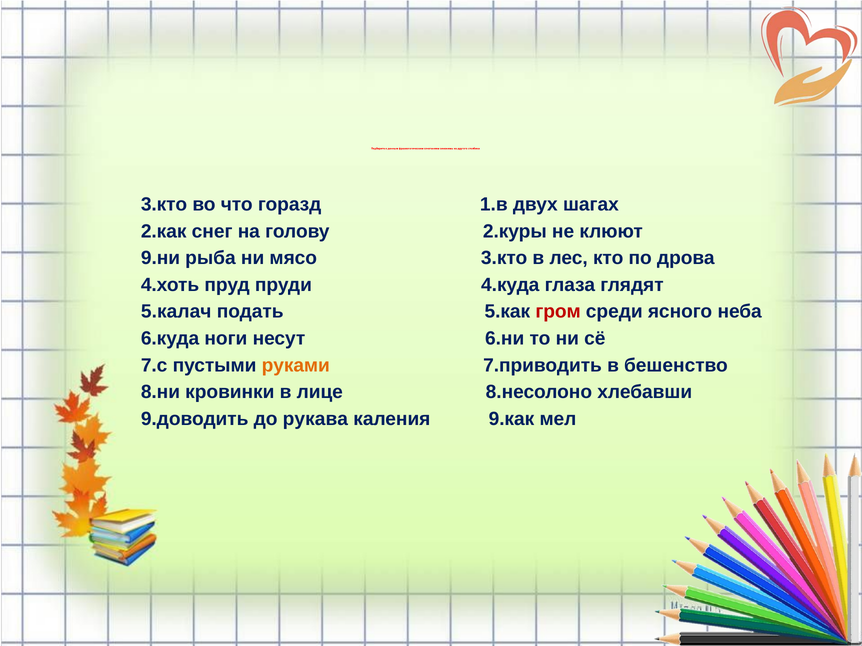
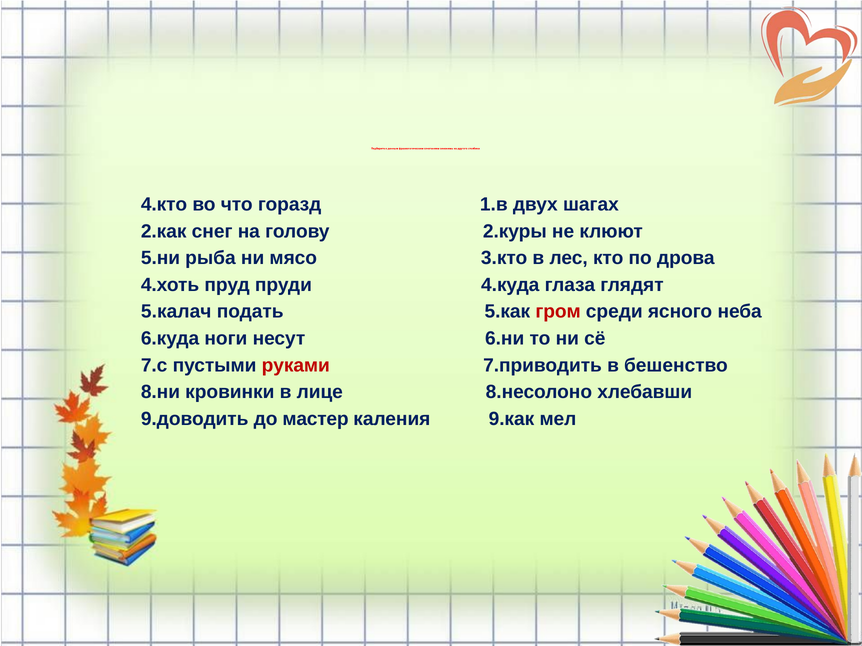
3.кто at (164, 205): 3.кто -> 4.кто
9.ни: 9.ни -> 5.ни
руками colour: orange -> red
рукава: рукава -> мастер
